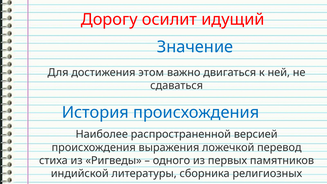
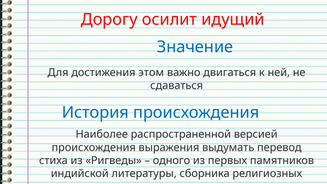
ложечкой: ложечкой -> выдумать
